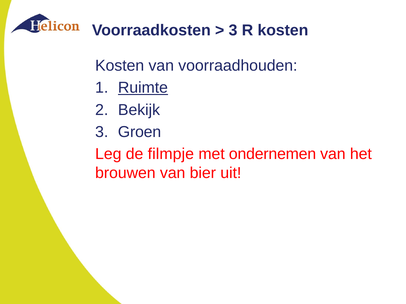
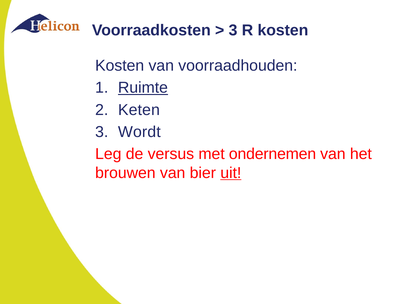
Bekijk: Bekijk -> Keten
Groen: Groen -> Wordt
filmpje: filmpje -> versus
uit underline: none -> present
